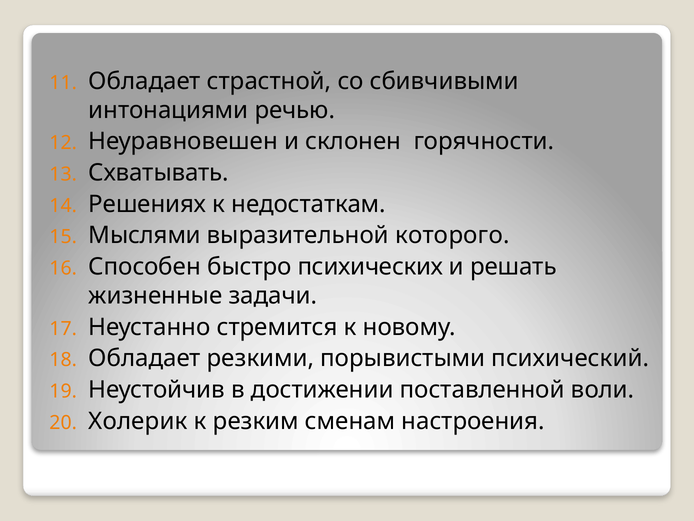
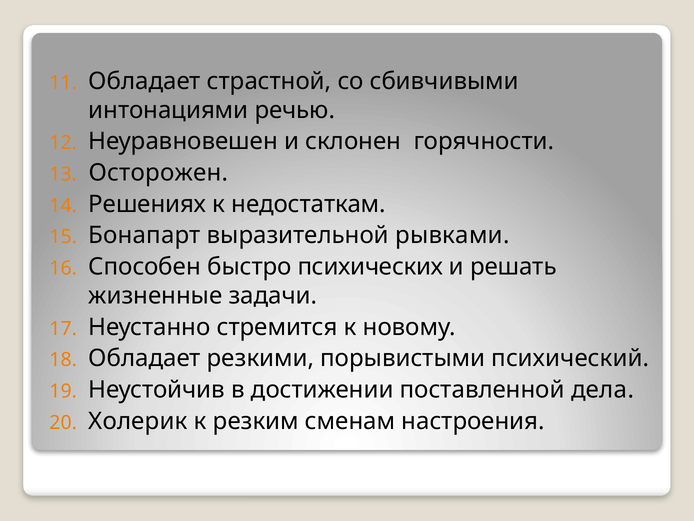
Схватывать: Схватывать -> Осторожен
Мыслями: Мыслями -> Бонапарт
которого: которого -> рывками
воли: воли -> дела
